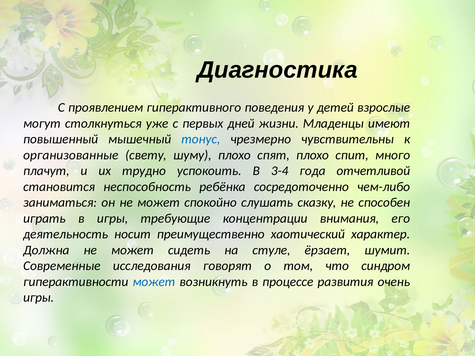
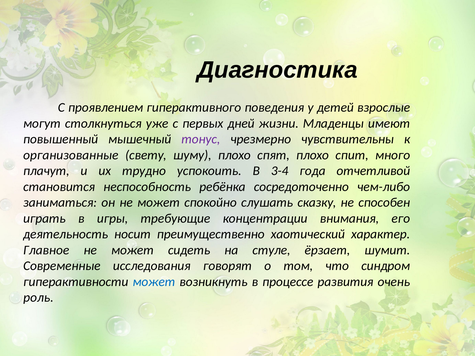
тонус colour: blue -> purple
Должна: Должна -> Главное
игры at (39, 298): игры -> роль
